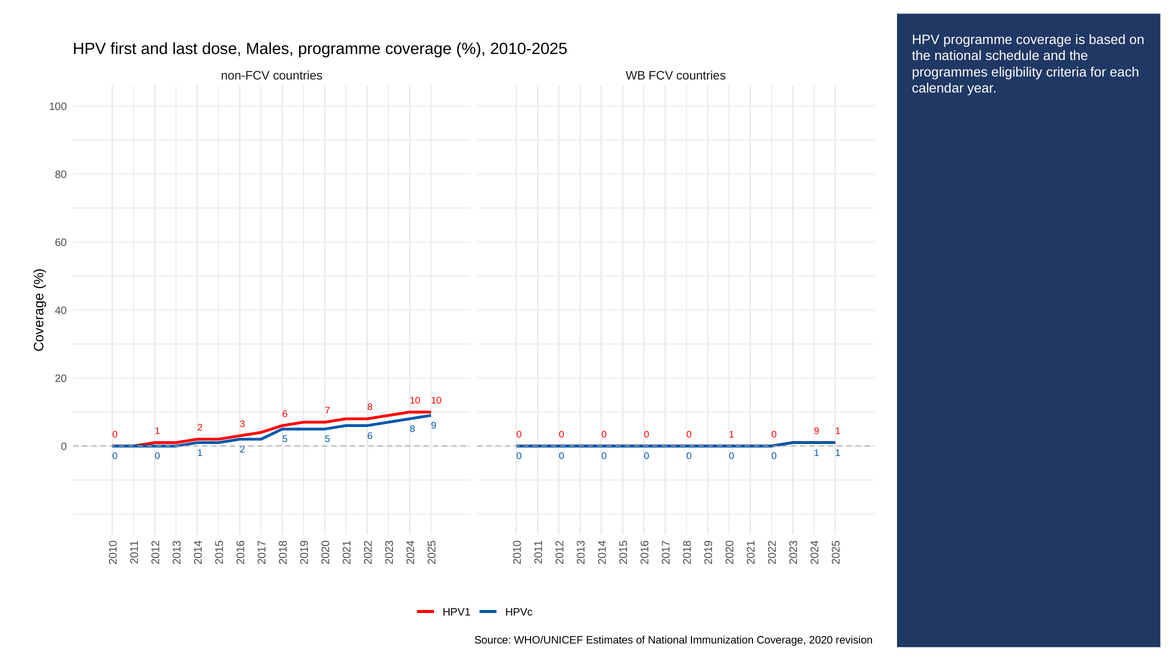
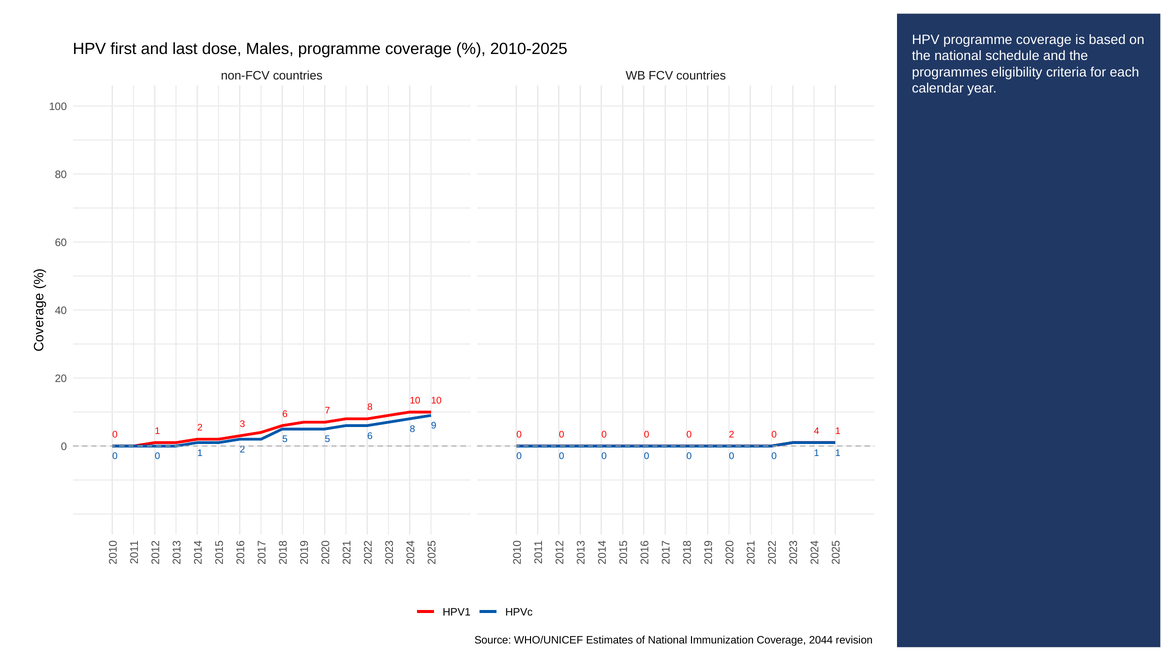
1 at (732, 434): 1 -> 2
0 9: 9 -> 4
2020: 2020 -> 2044
